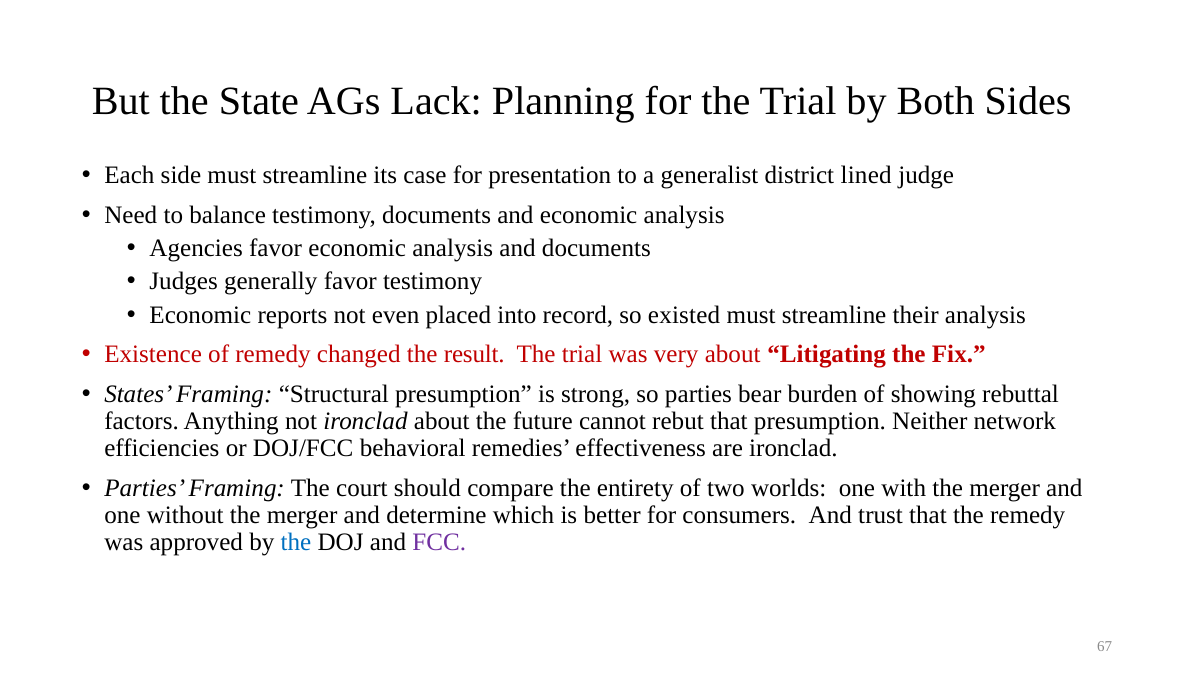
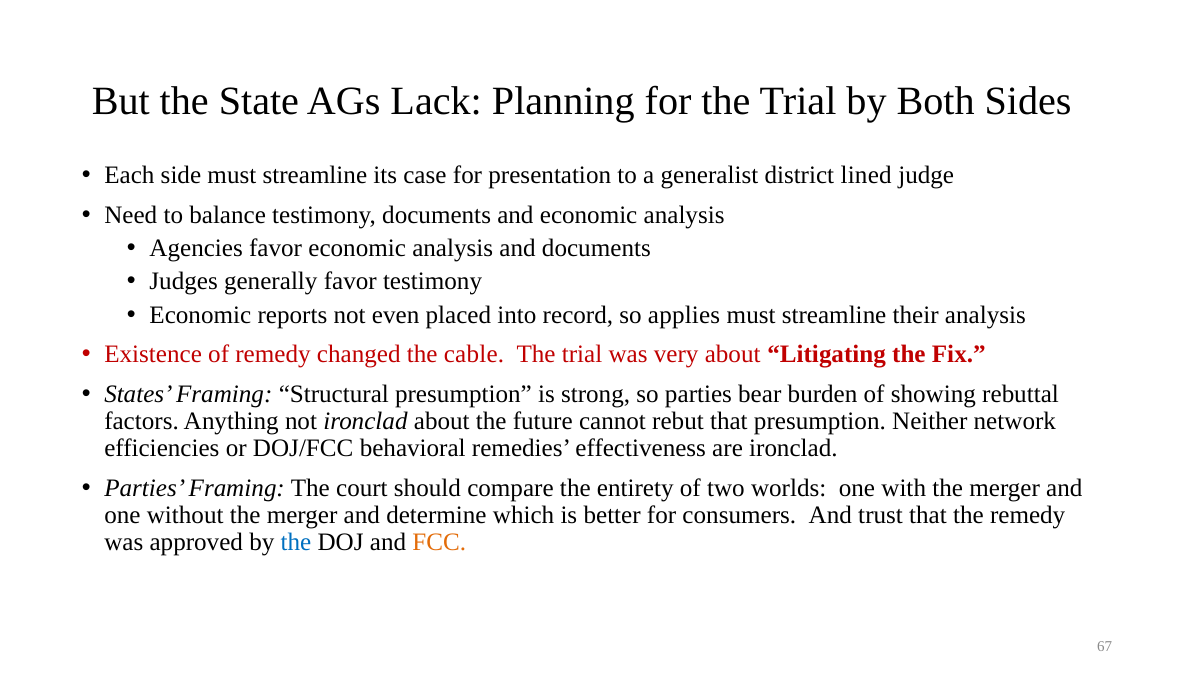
existed: existed -> applies
result: result -> cable
FCC colour: purple -> orange
